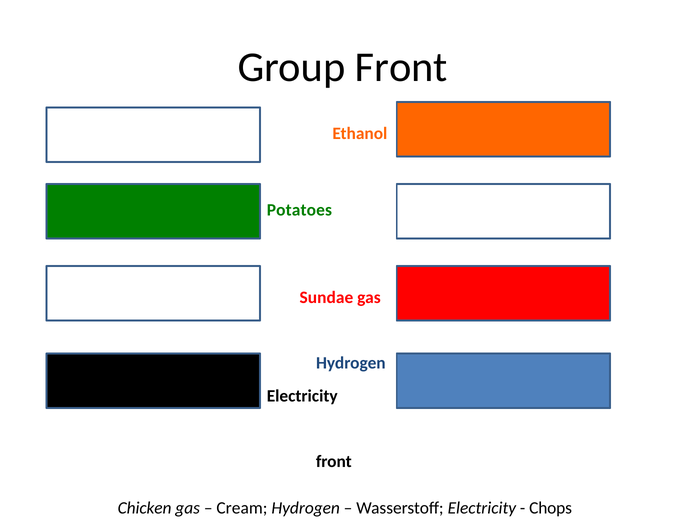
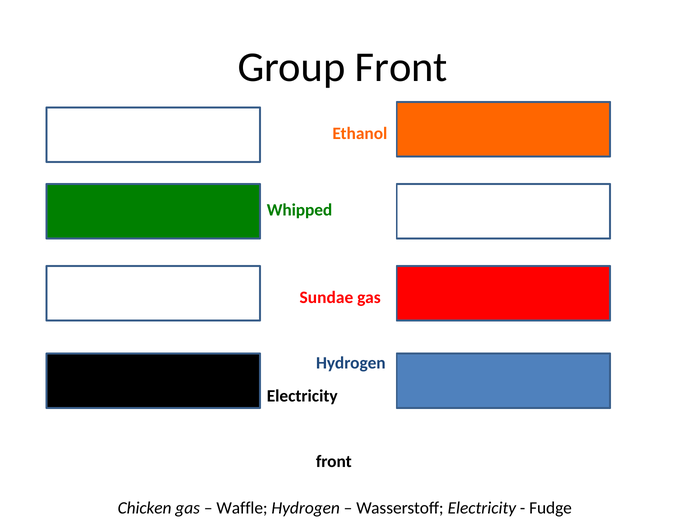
Potatoes: Potatoes -> Whipped
Cream: Cream -> Waffle
Chops: Chops -> Fudge
